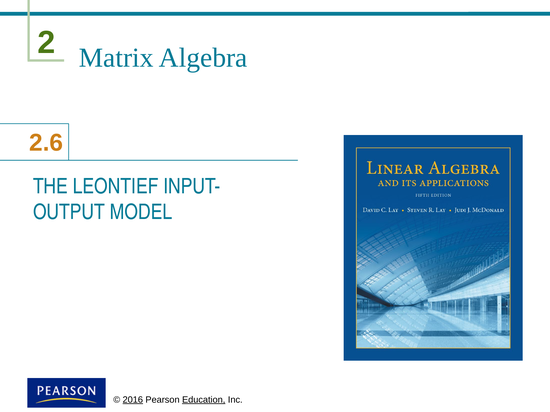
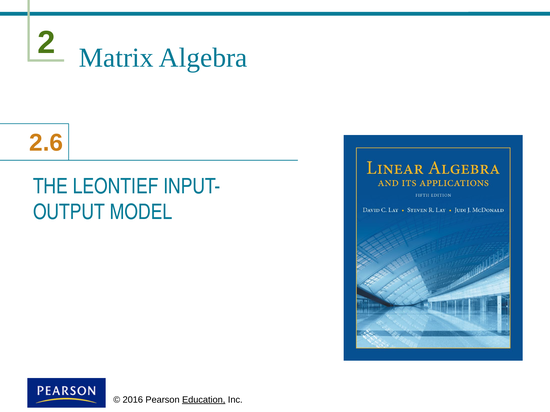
2016 underline: present -> none
